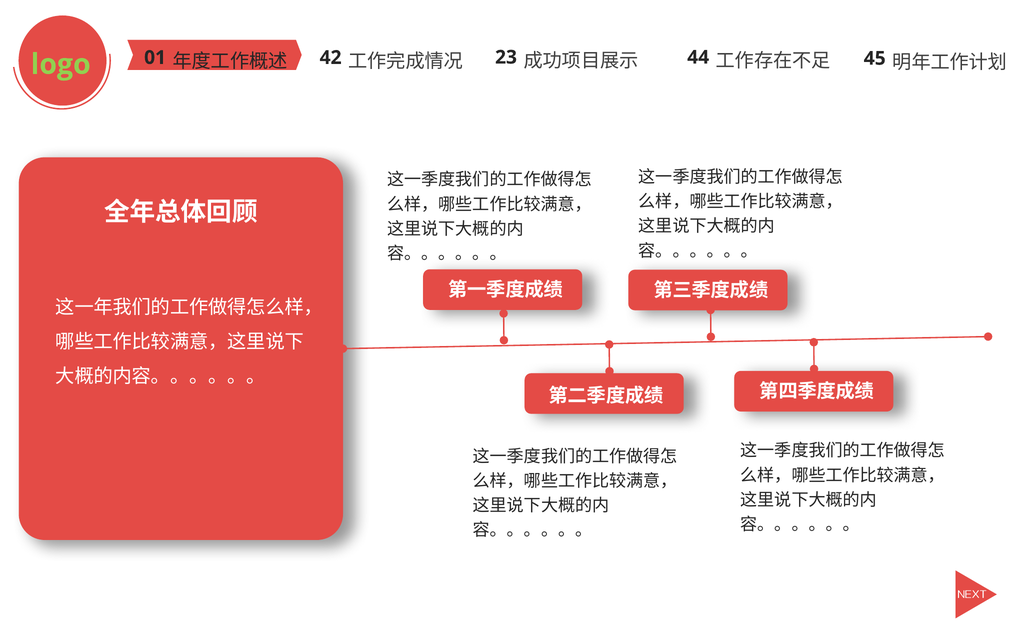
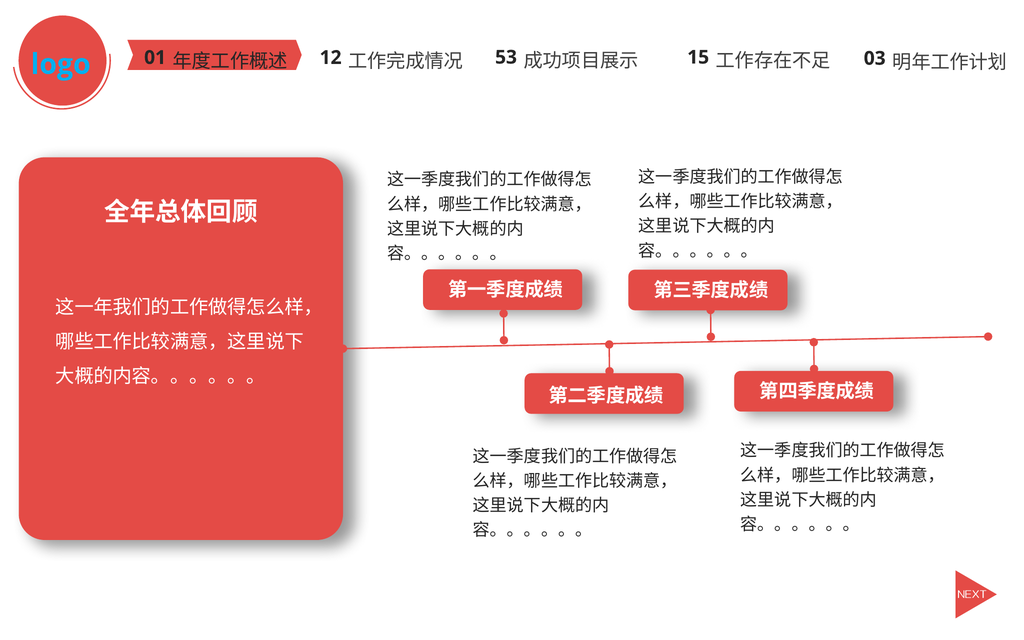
logo colour: light green -> light blue
42: 42 -> 12
23: 23 -> 53
44: 44 -> 15
45: 45 -> 03
